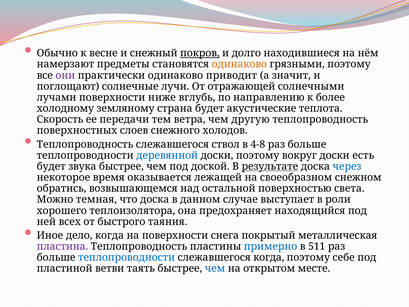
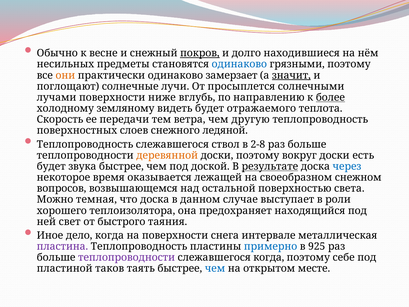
намерзают: намерзают -> несильных
одинаково at (239, 64) colour: orange -> blue
они colour: purple -> orange
приводит: приводит -> замерзает
значит underline: none -> present
отражающей: отражающей -> просыплется
более underline: none -> present
страна: страна -> видеть
акустические: акустические -> отражаемого
холодов: холодов -> ледяной
4-8: 4-8 -> 2-8
деревянной colour: blue -> orange
обратись: обратись -> вопросов
всех: всех -> свет
покрытый: покрытый -> интервале
511: 511 -> 925
теплопроводности at (127, 257) colour: blue -> purple
ветви: ветви -> таков
